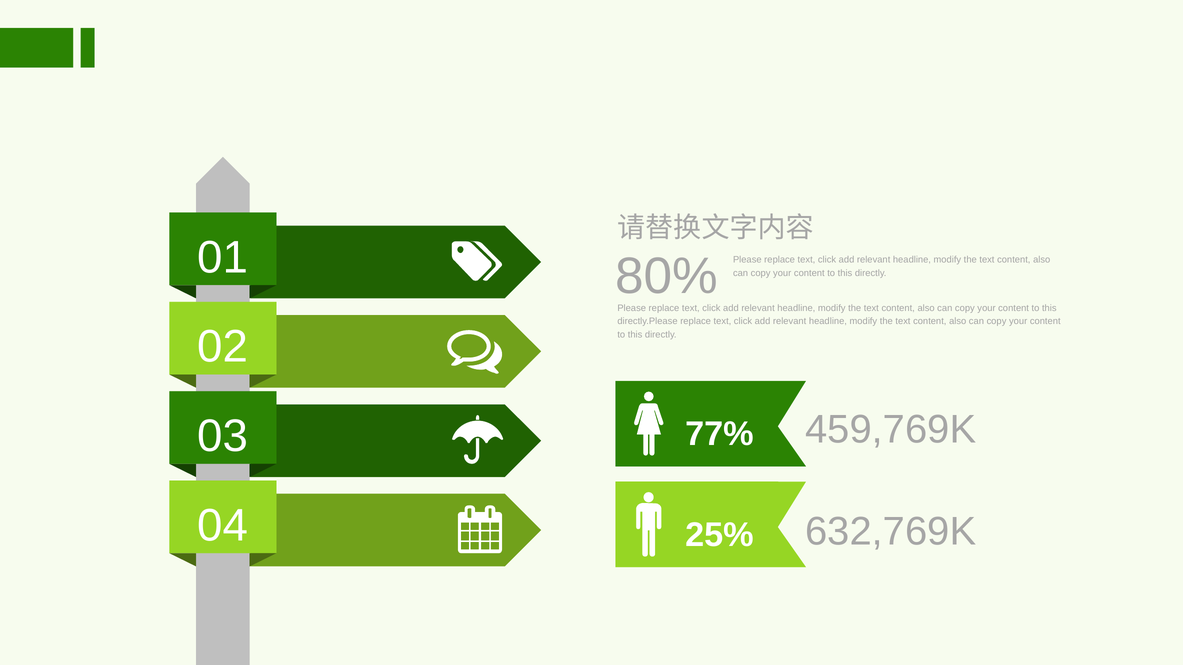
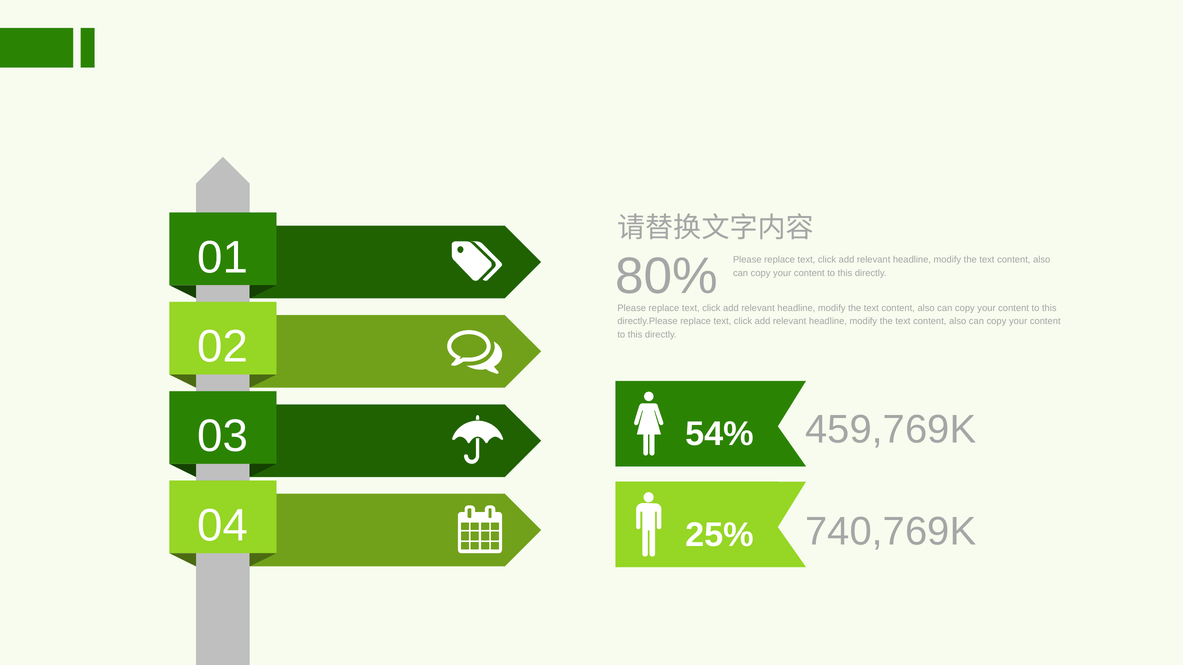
77%: 77% -> 54%
632,769K: 632,769K -> 740,769K
